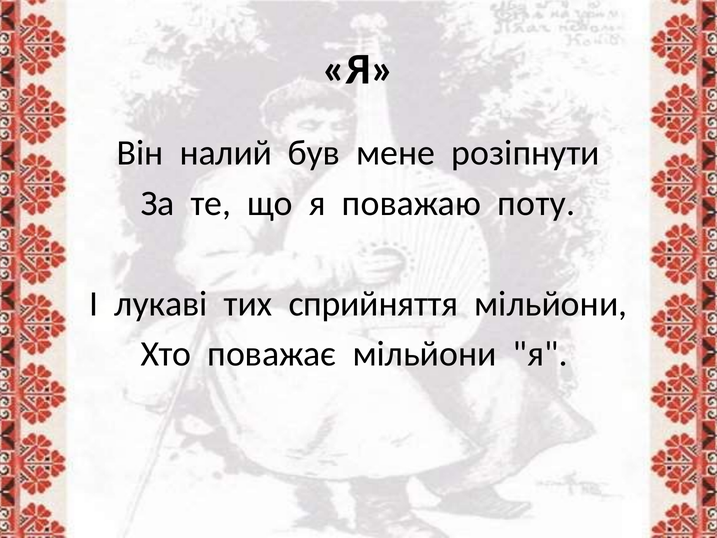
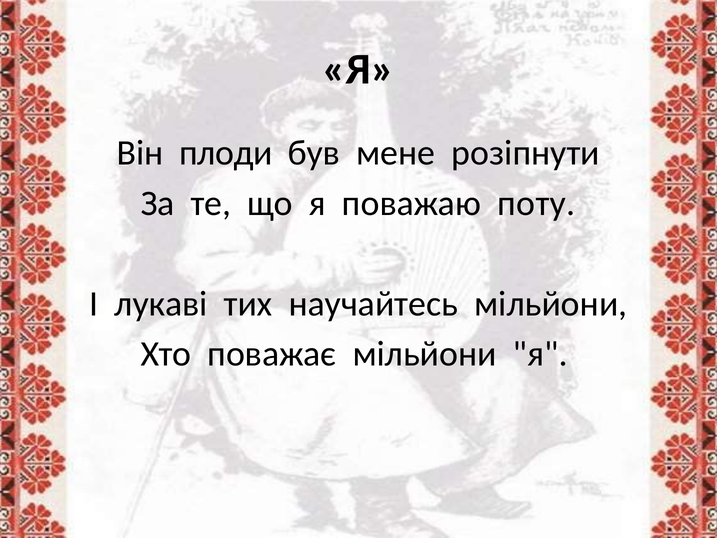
налий: налий -> плоди
сприйняття: сприйняття -> научайтесь
